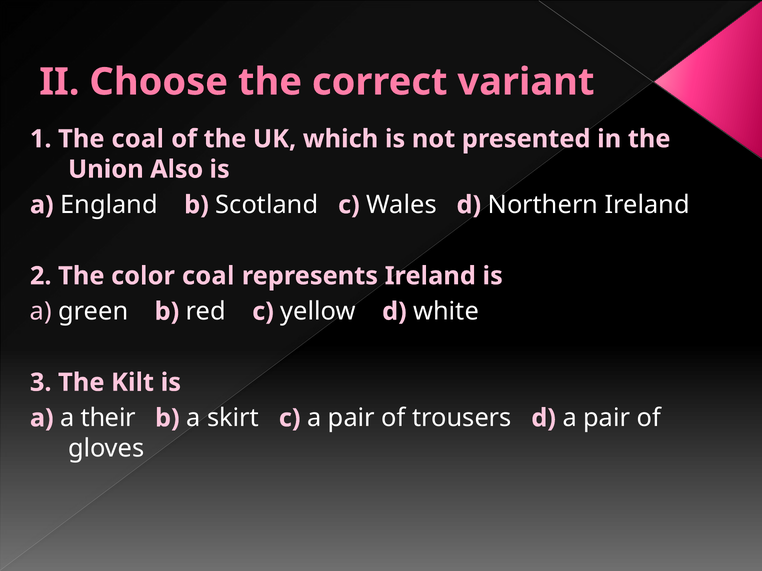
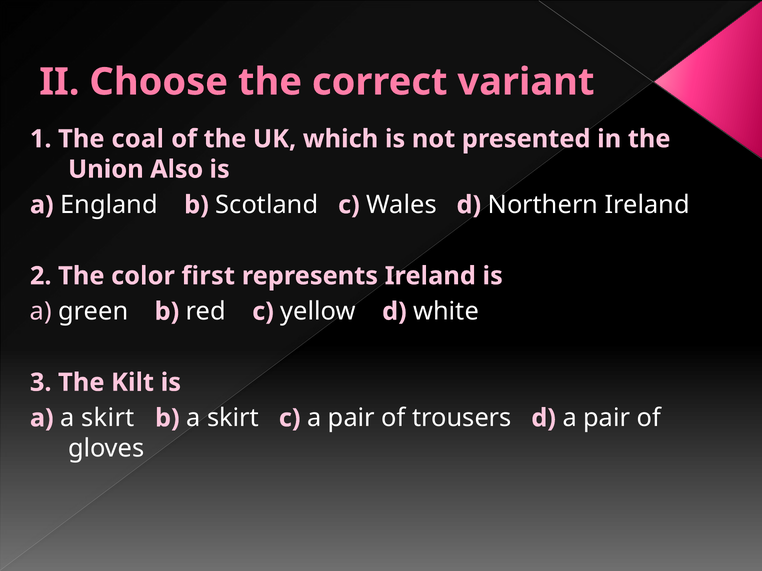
color coal: coal -> first
a a their: their -> skirt
